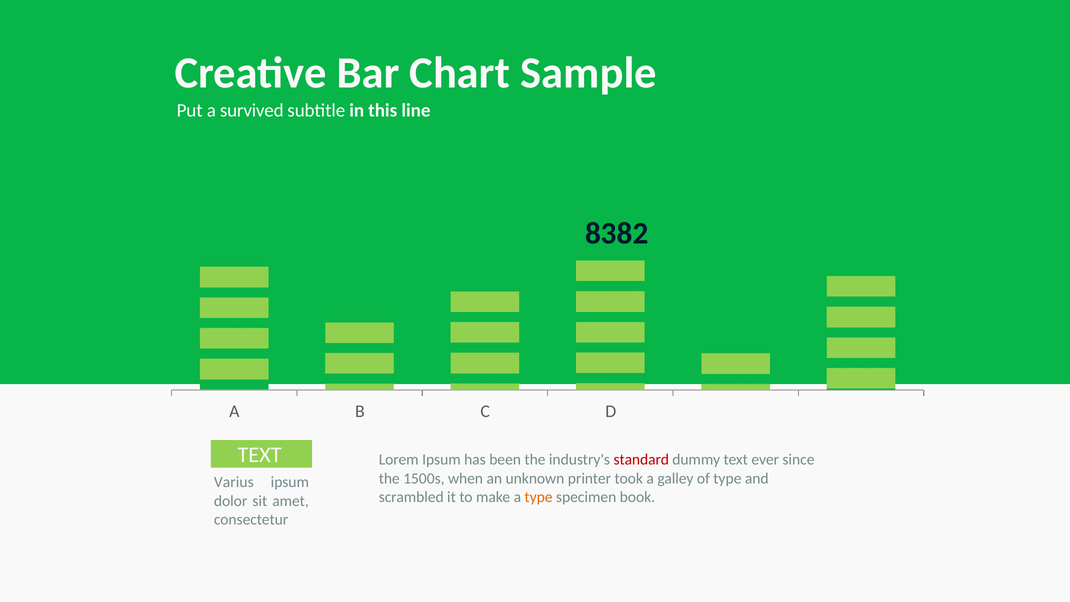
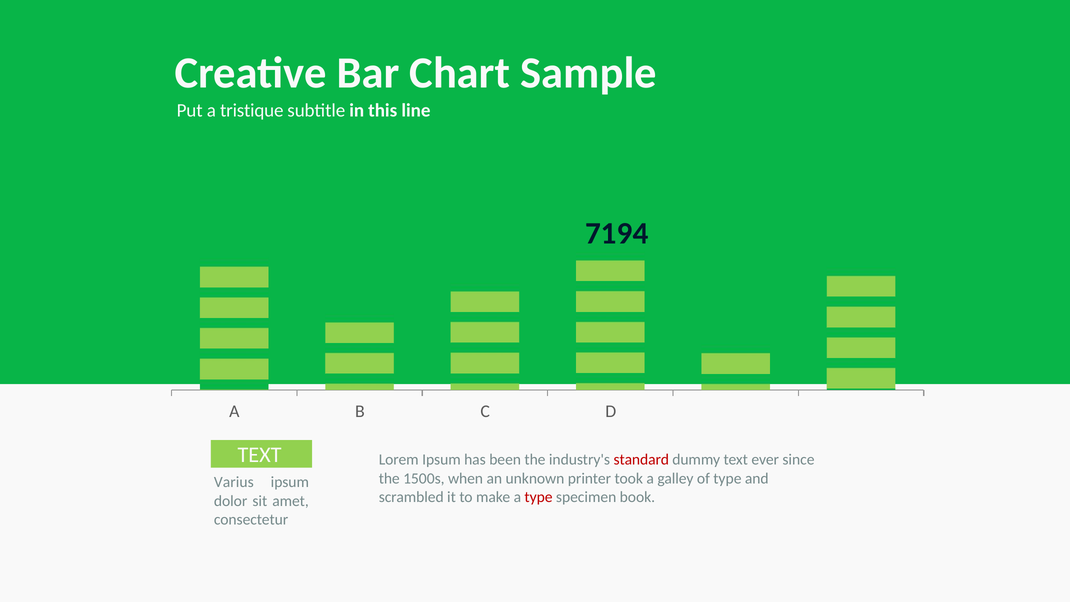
survived: survived -> tristique
8382: 8382 -> 7194
type at (539, 497) colour: orange -> red
